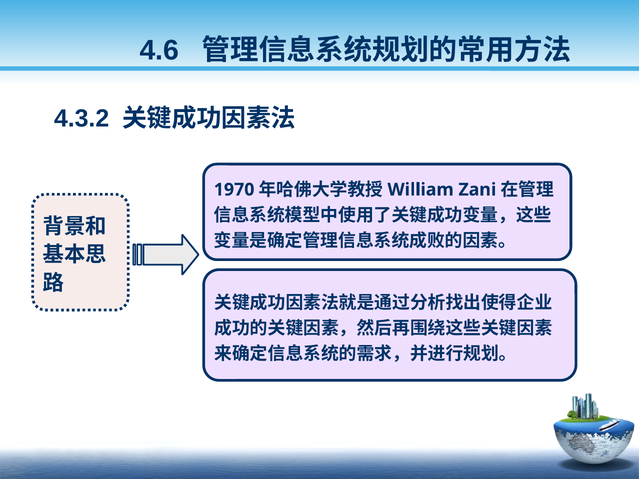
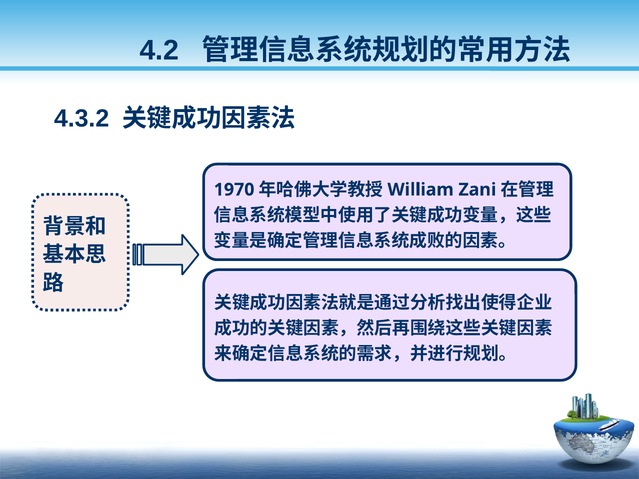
4.6: 4.6 -> 4.2
